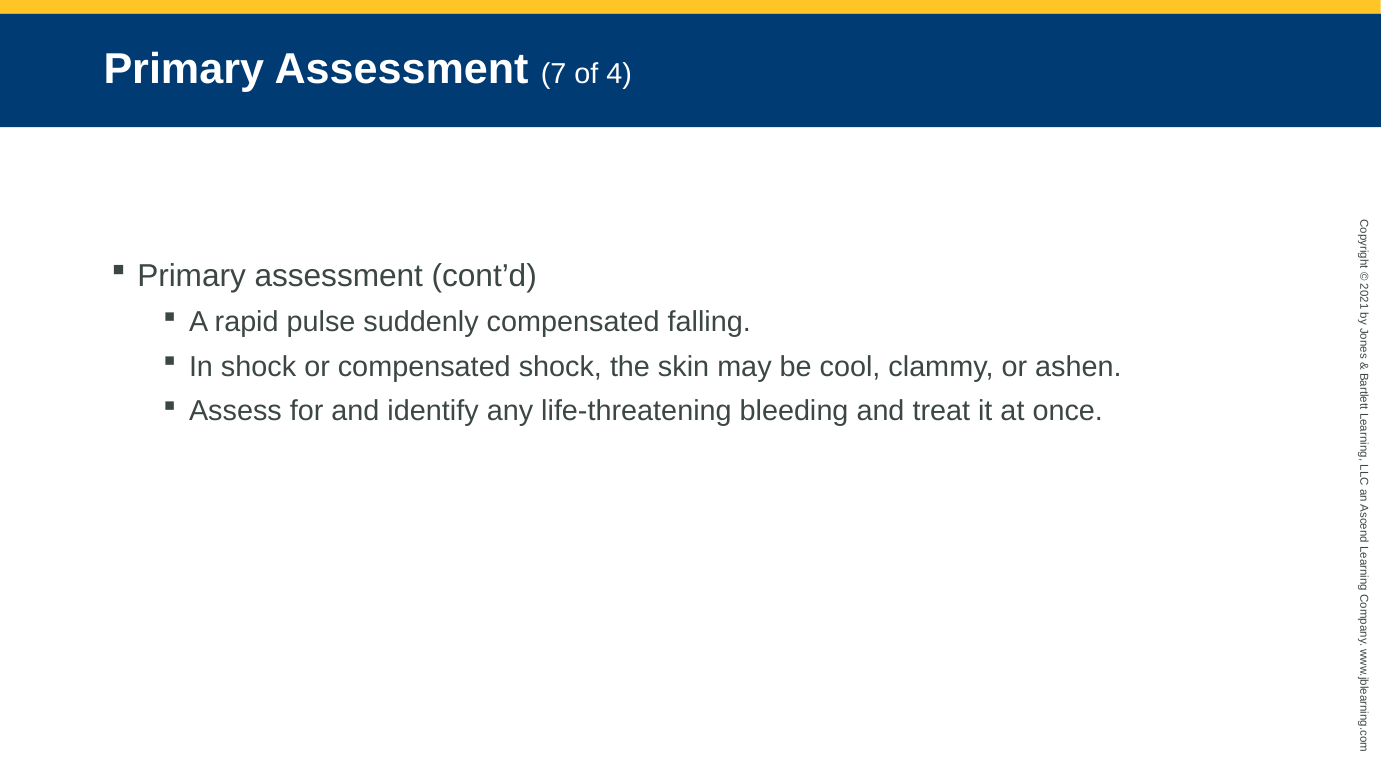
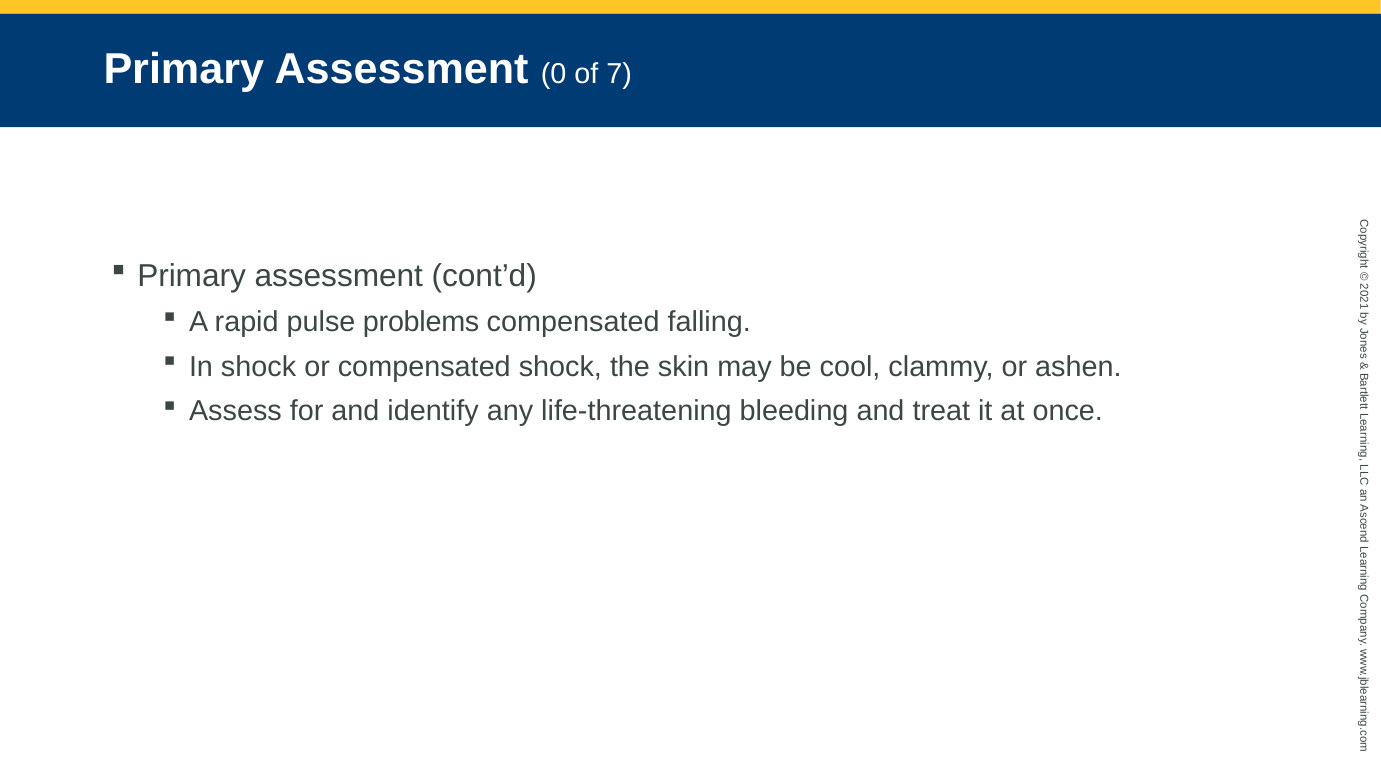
Assessment 7: 7 -> 0
4: 4 -> 7
suddenly: suddenly -> problems
